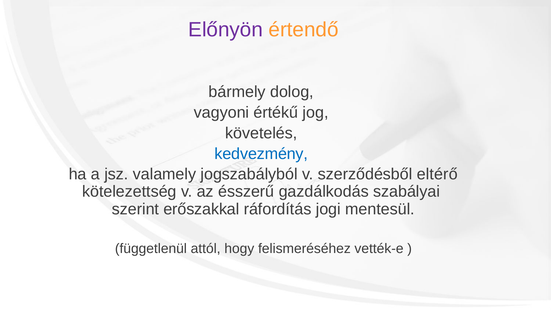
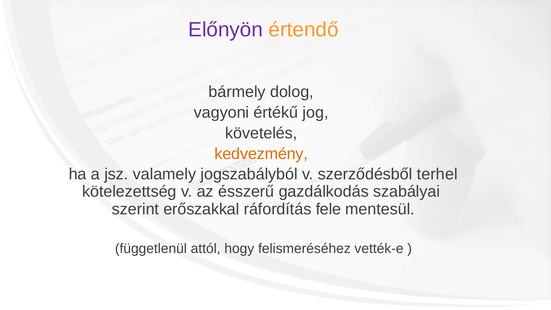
kedvezmény colour: blue -> orange
eltérő: eltérő -> terhel
jogi: jogi -> fele
